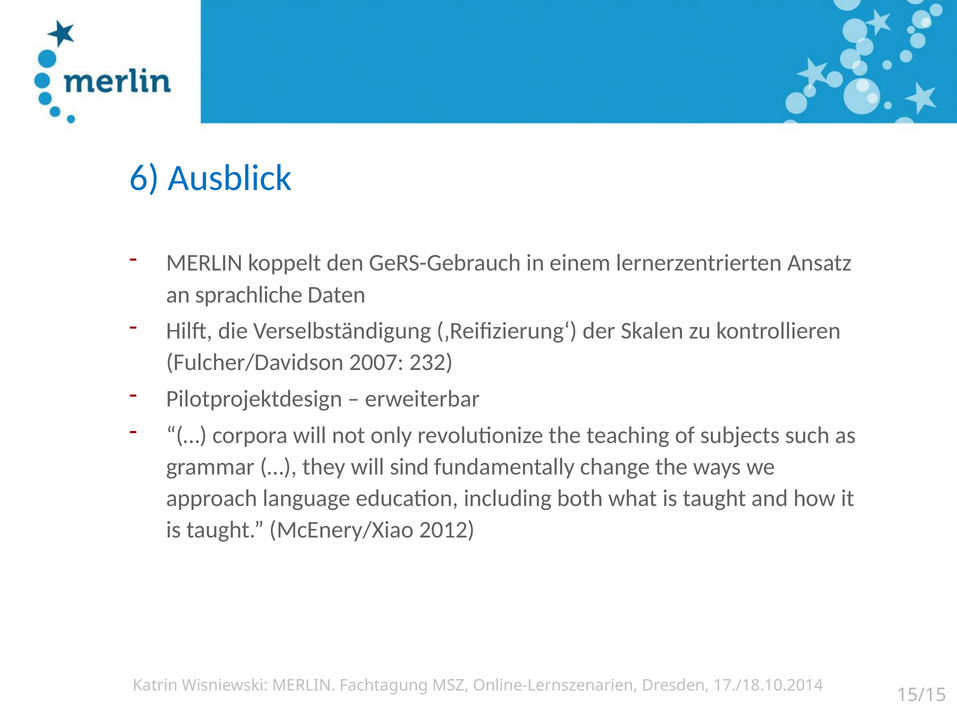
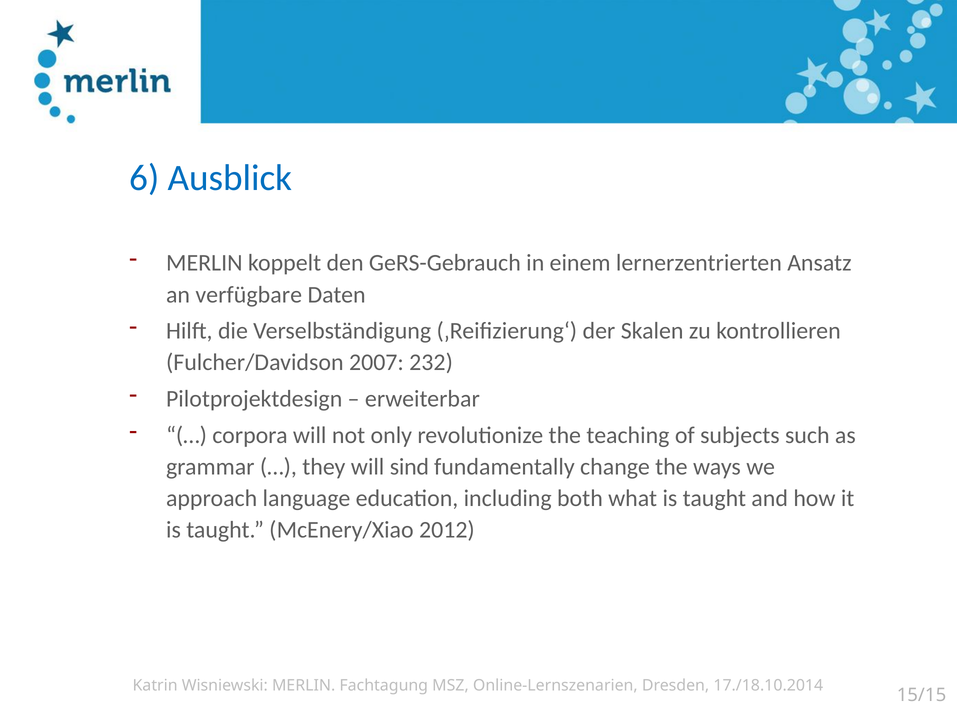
sprachliche: sprachliche -> verfügbare
